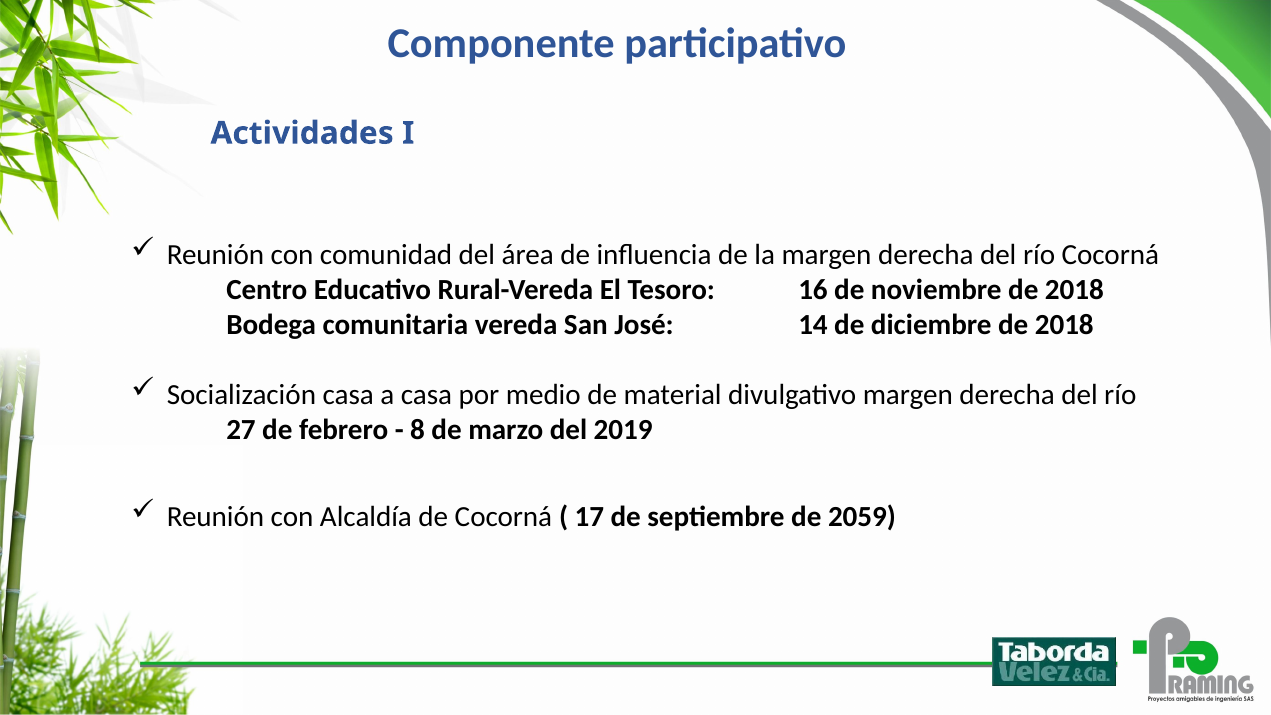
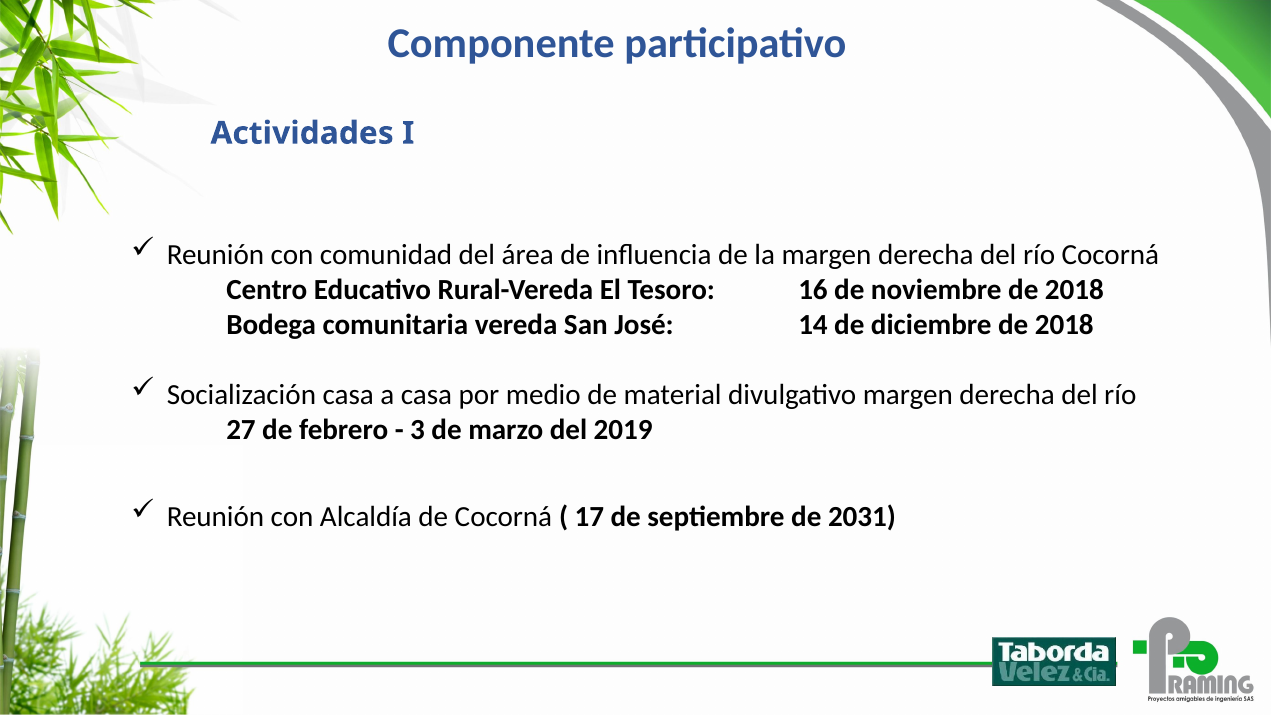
8: 8 -> 3
2059: 2059 -> 2031
